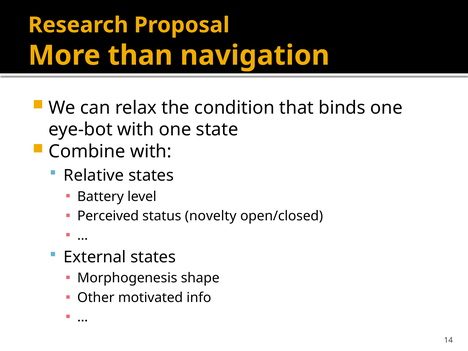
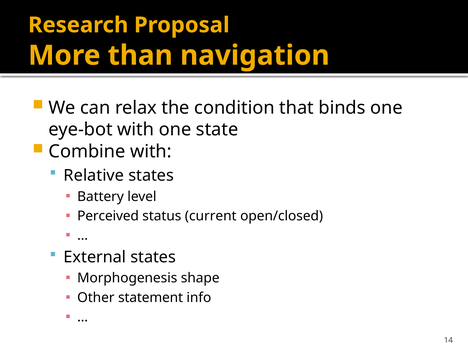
novelty: novelty -> current
motivated: motivated -> statement
